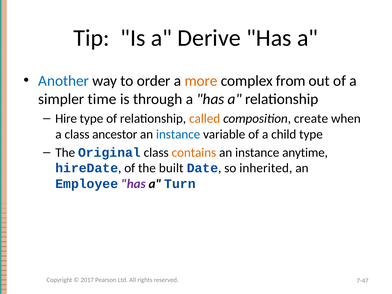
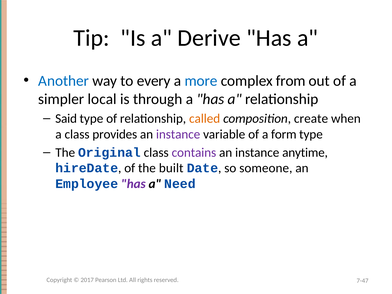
order: order -> every
more colour: orange -> blue
time: time -> local
Hire: Hire -> Said
ancestor: ancestor -> provides
instance at (178, 134) colour: blue -> purple
child: child -> form
contains colour: orange -> purple
inherited: inherited -> someone
Turn: Turn -> Need
